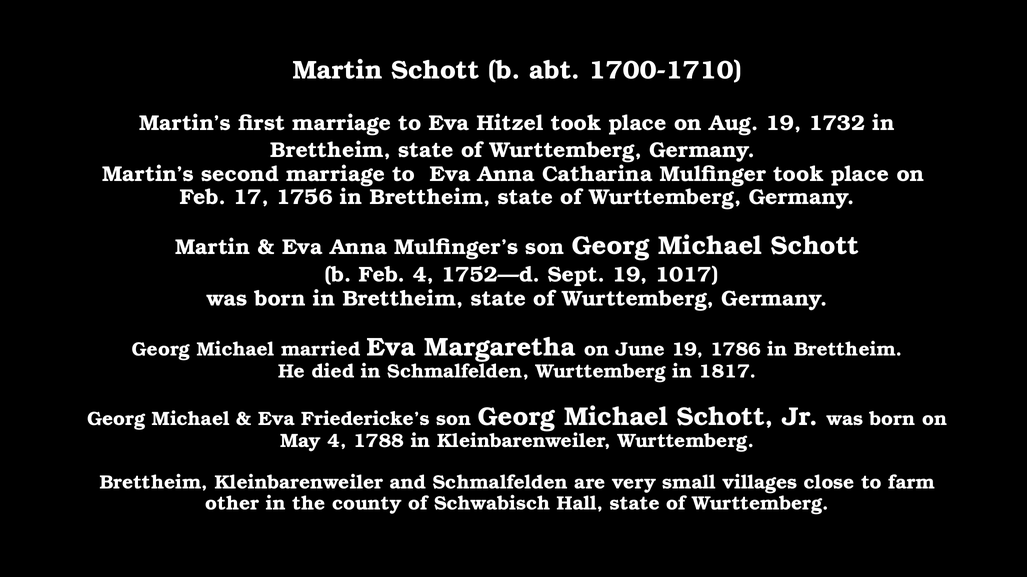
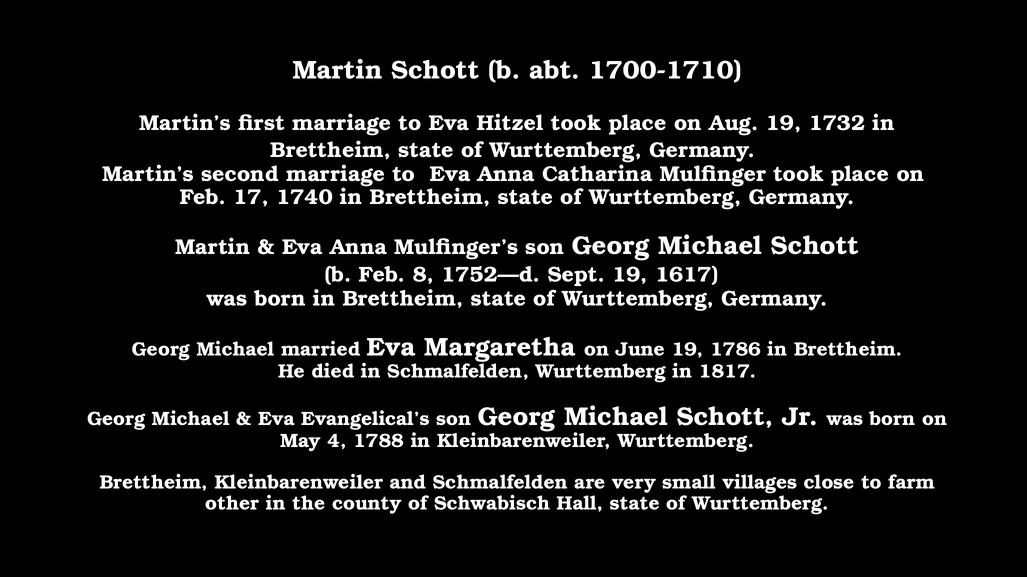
1756: 1756 -> 1740
Feb 4: 4 -> 8
1017: 1017 -> 1617
Friedericke’s: Friedericke’s -> Evangelical’s
